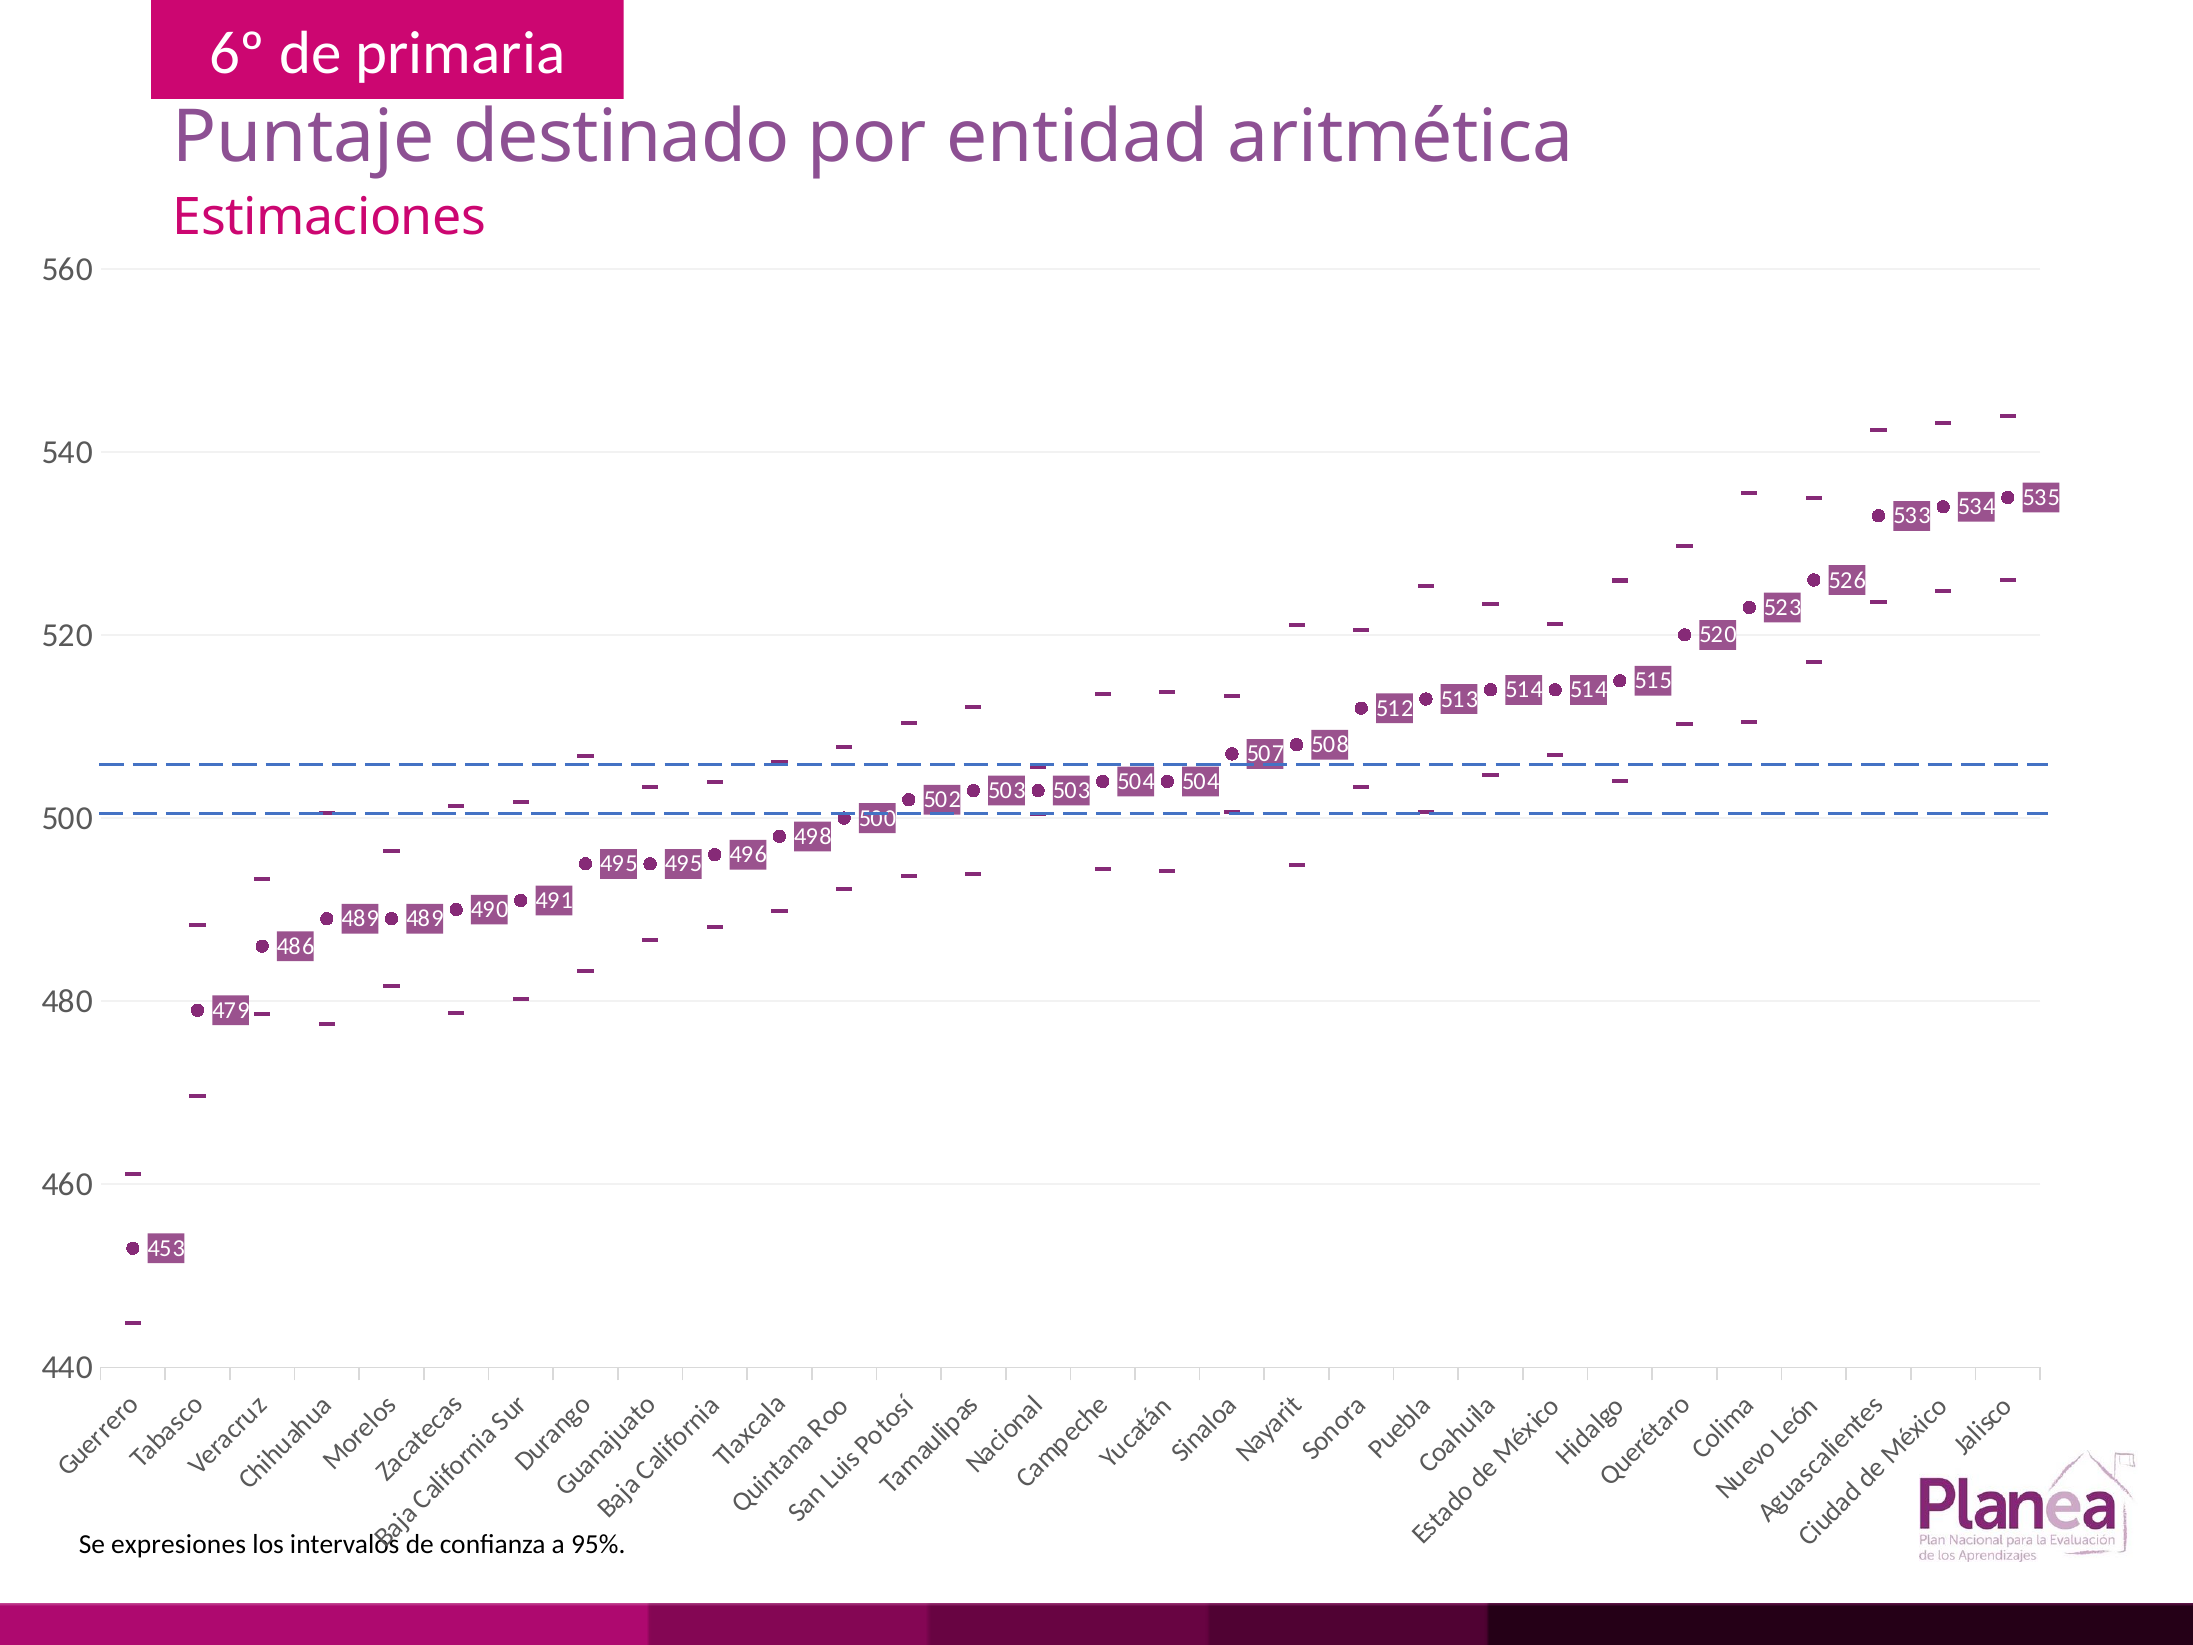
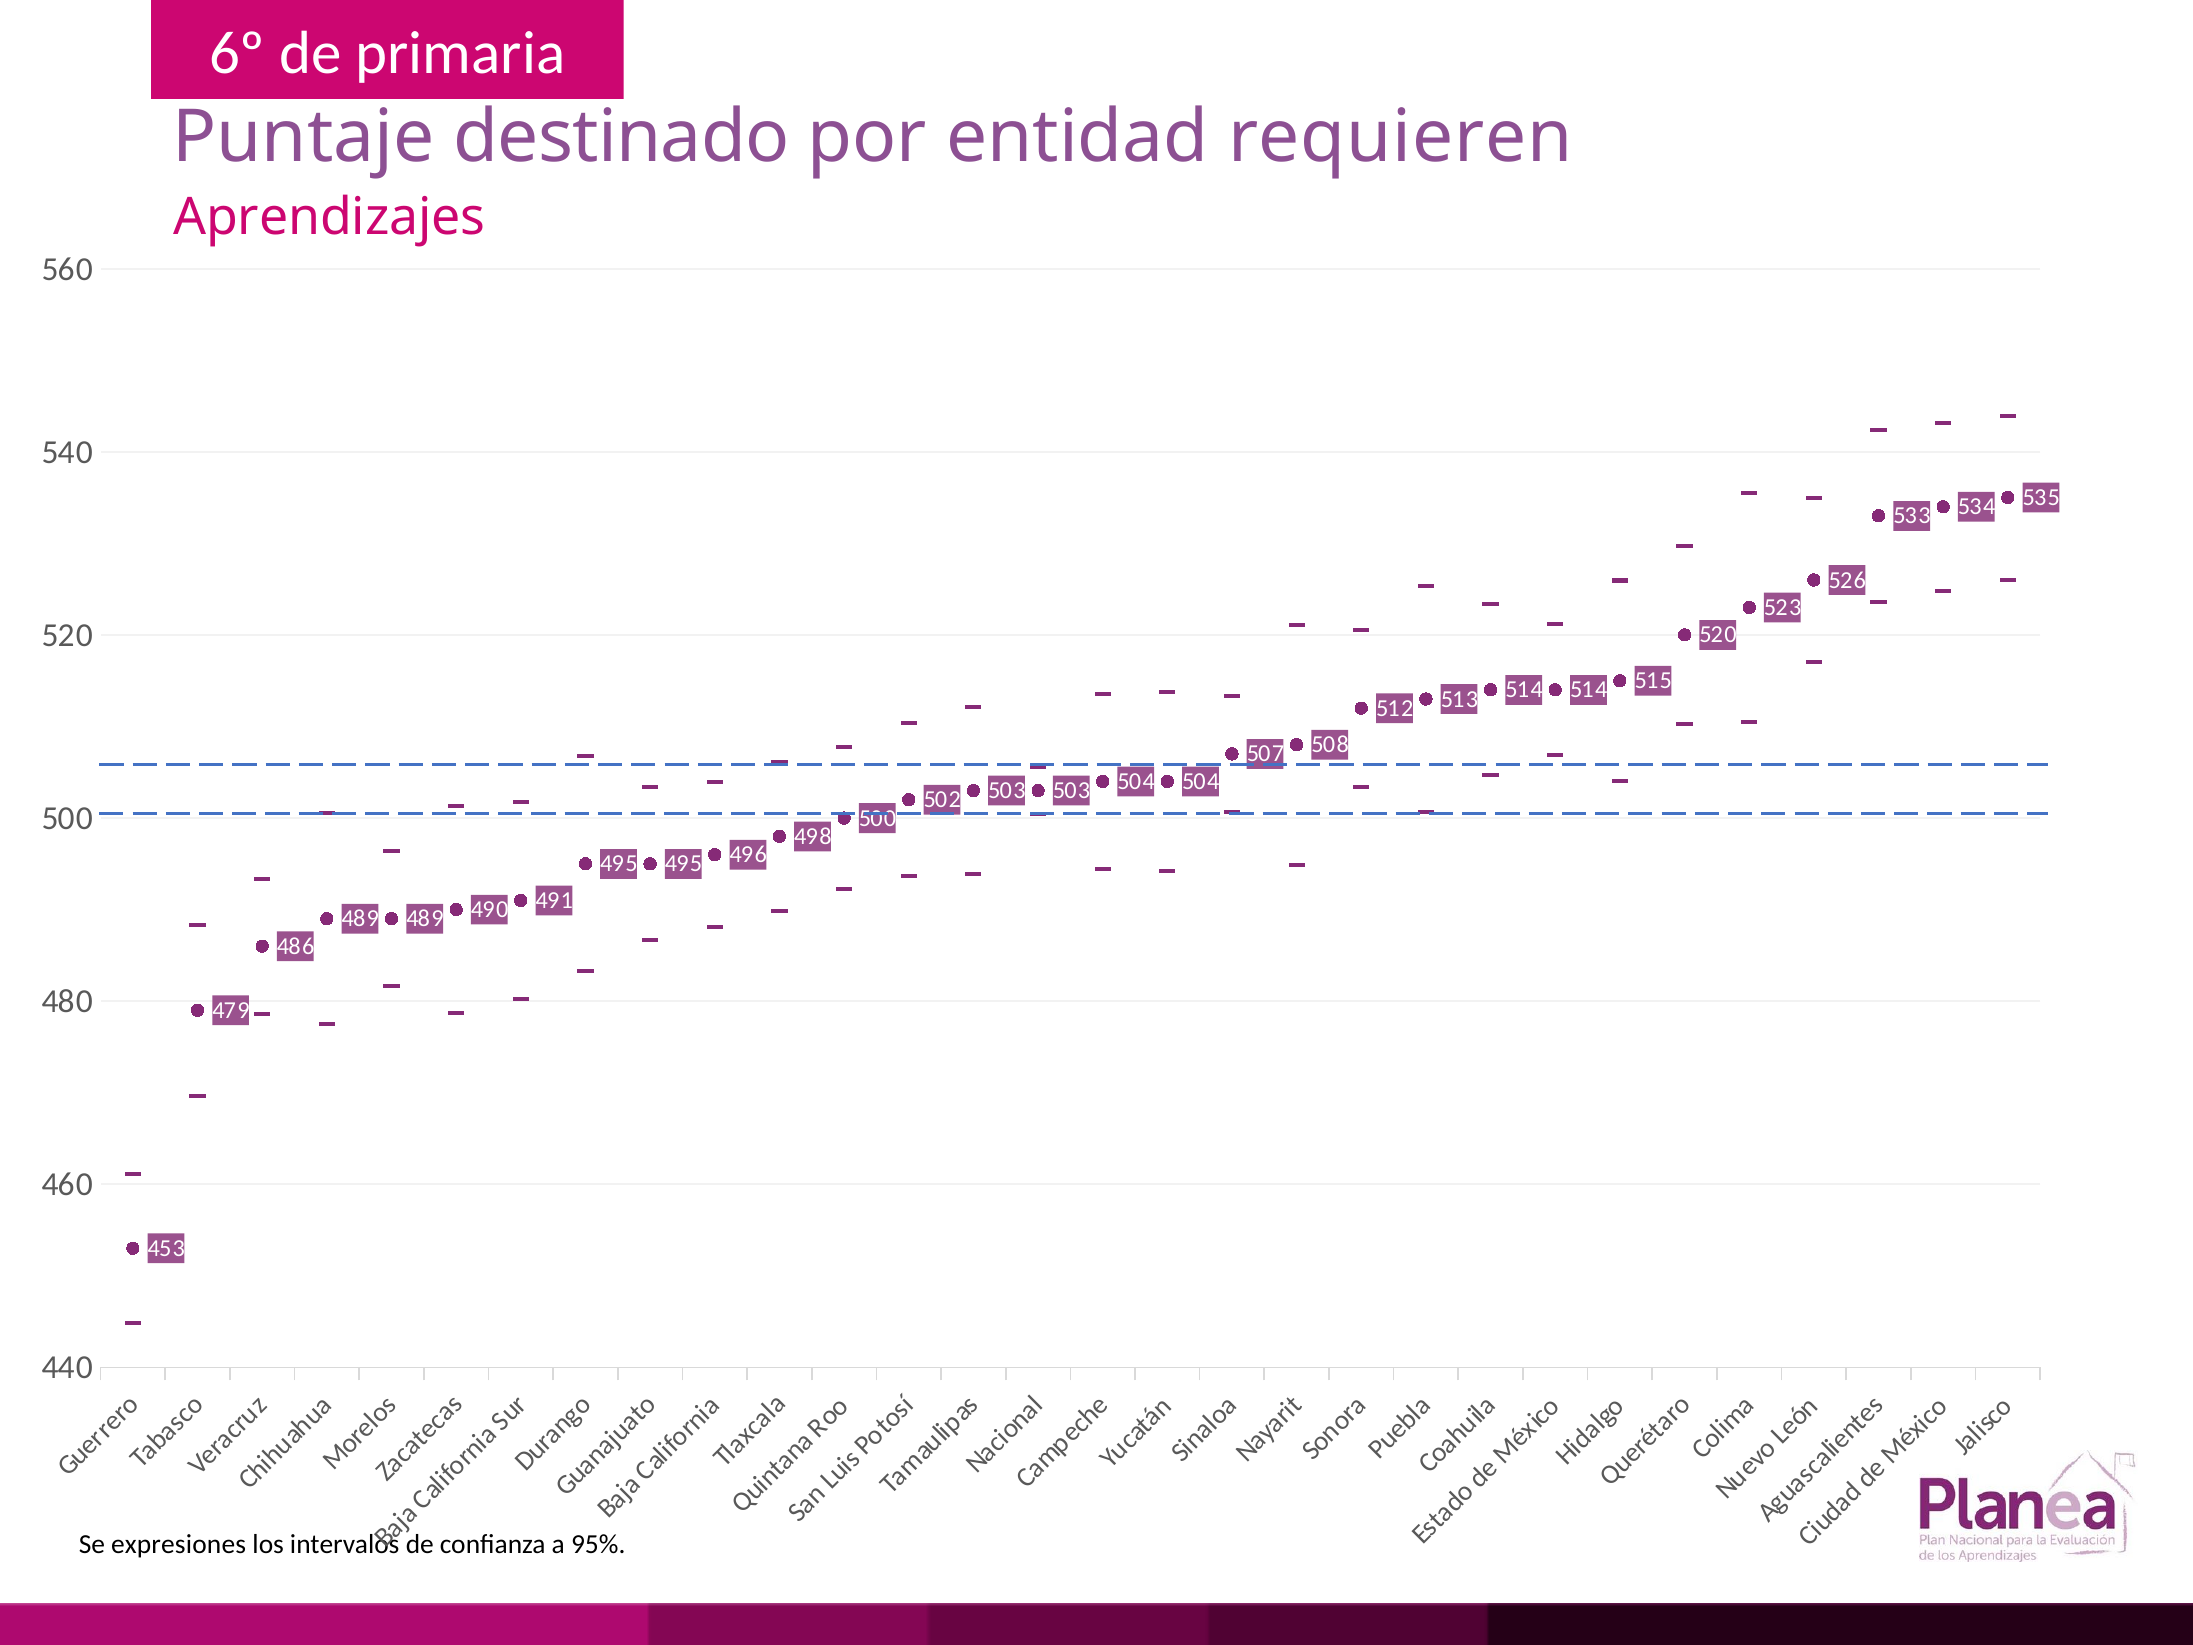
aritmética: aritmética -> requieren
Estimaciones: Estimaciones -> Aprendizajes
